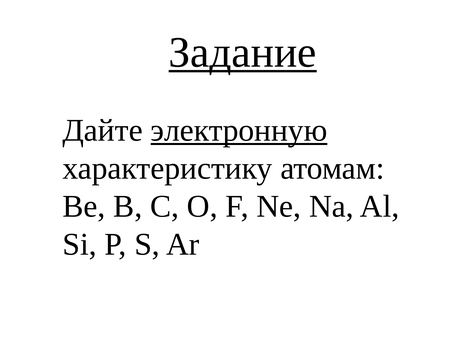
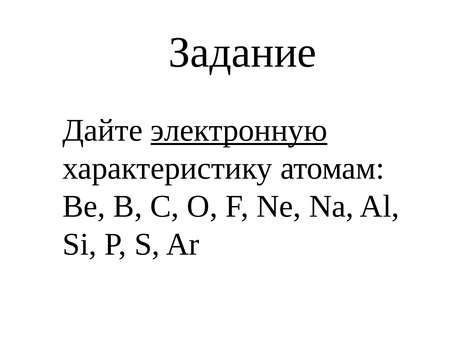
Задание underline: present -> none
